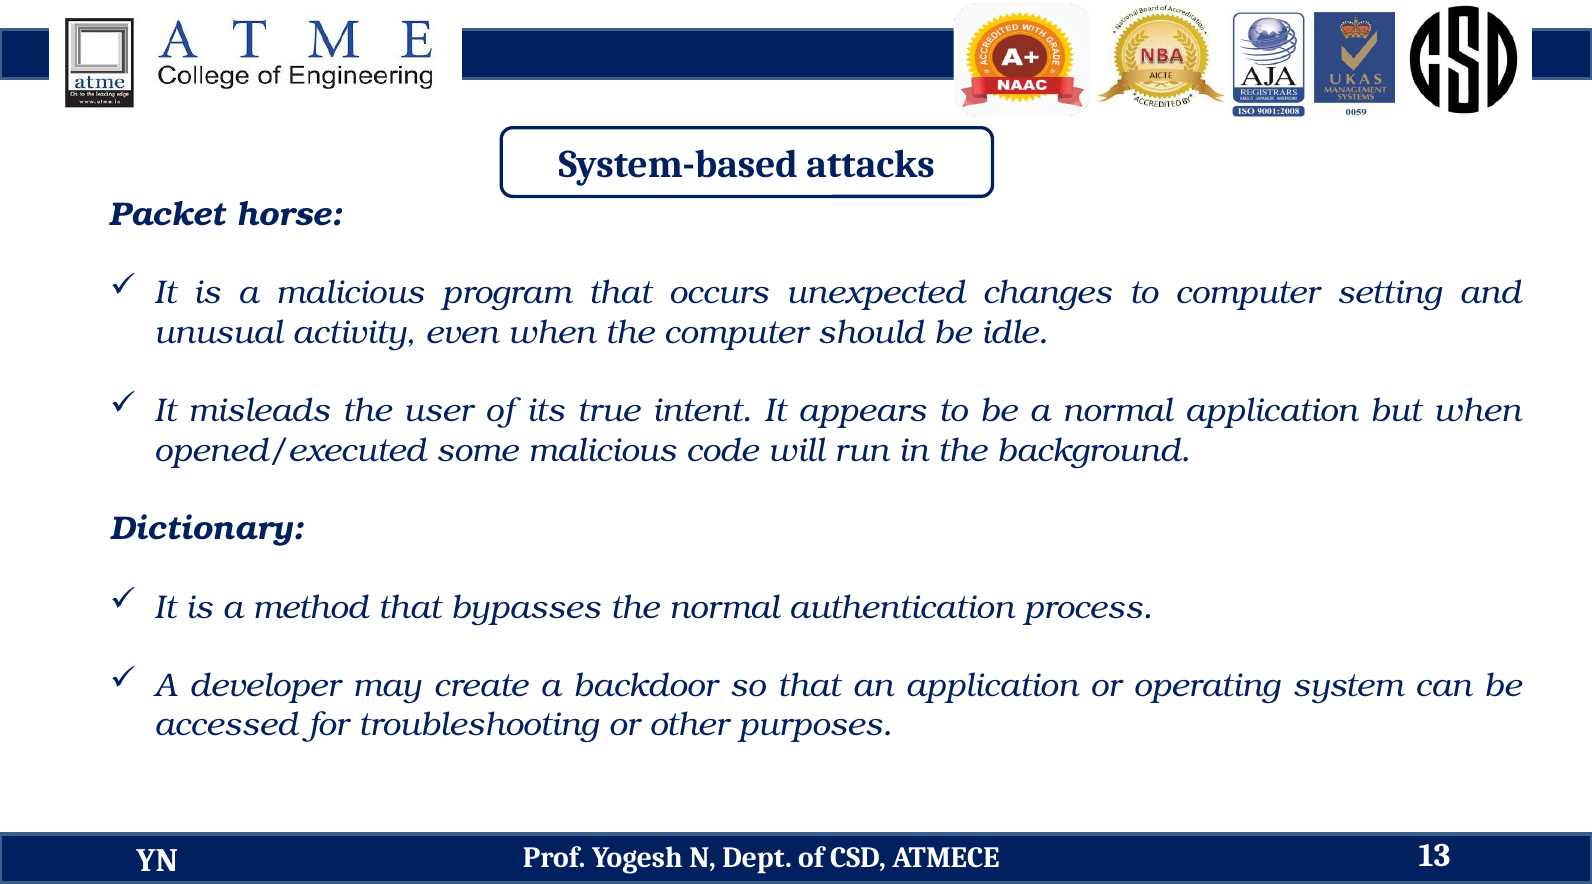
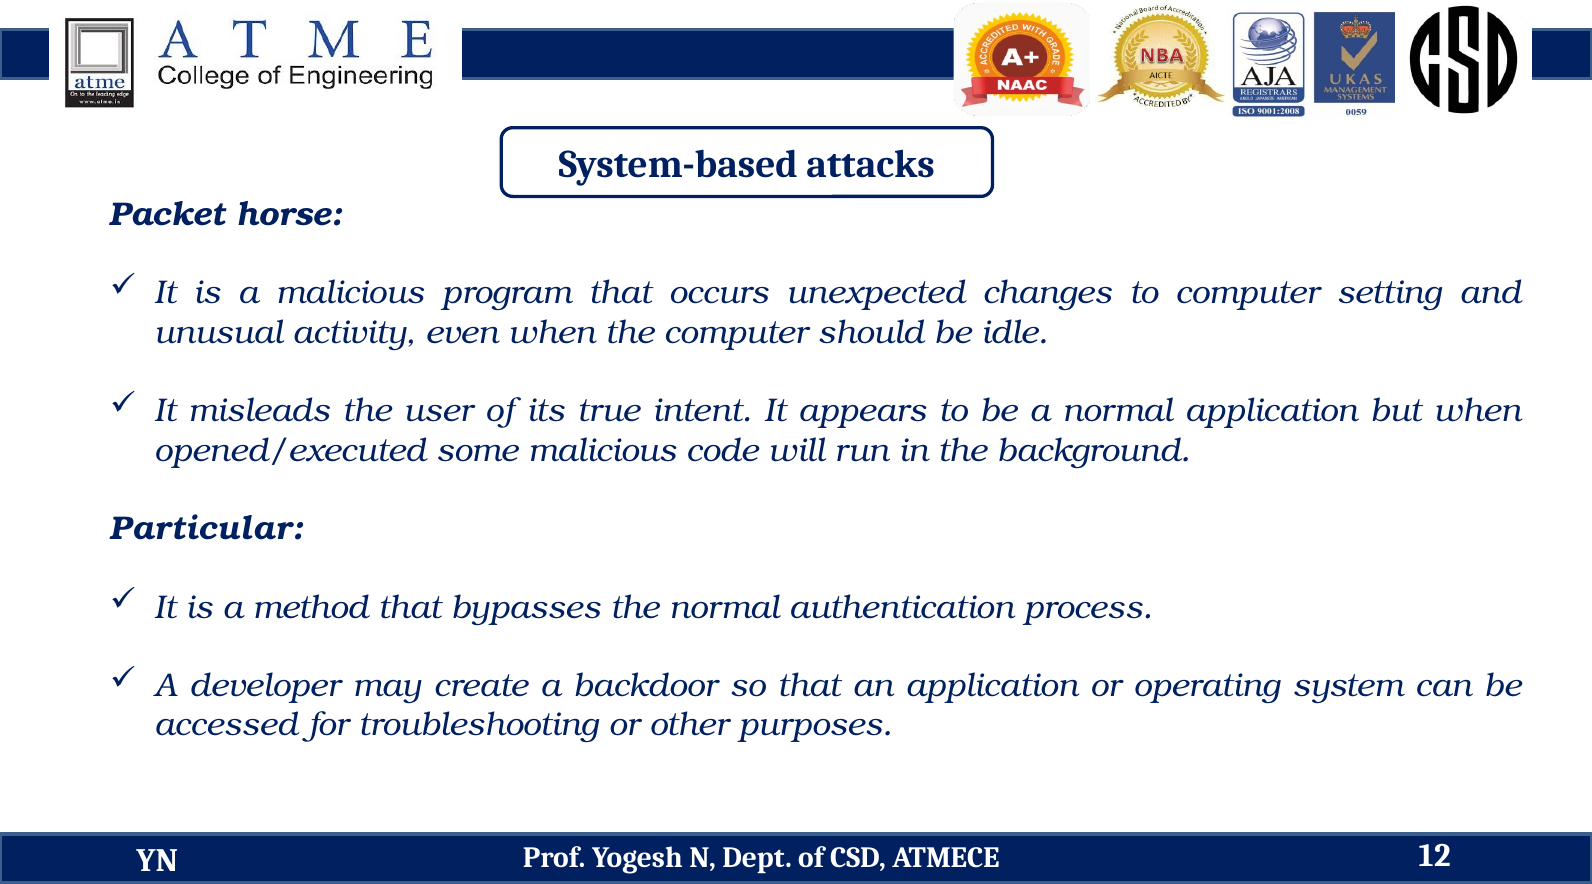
Dictionary: Dictionary -> Particular
13: 13 -> 12
